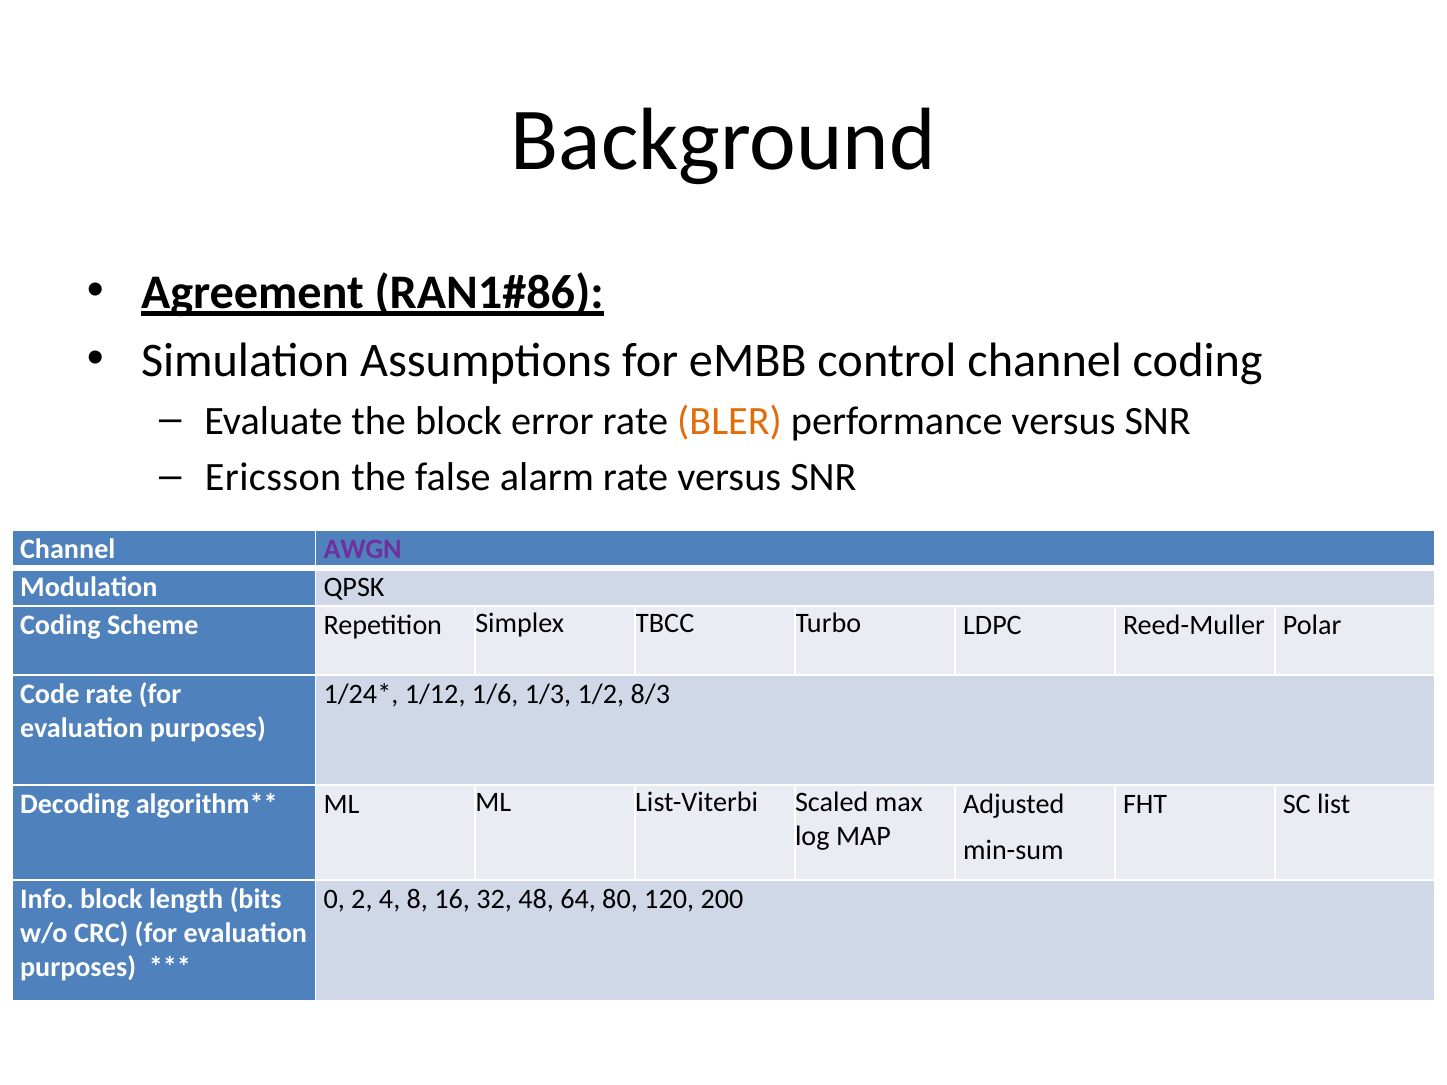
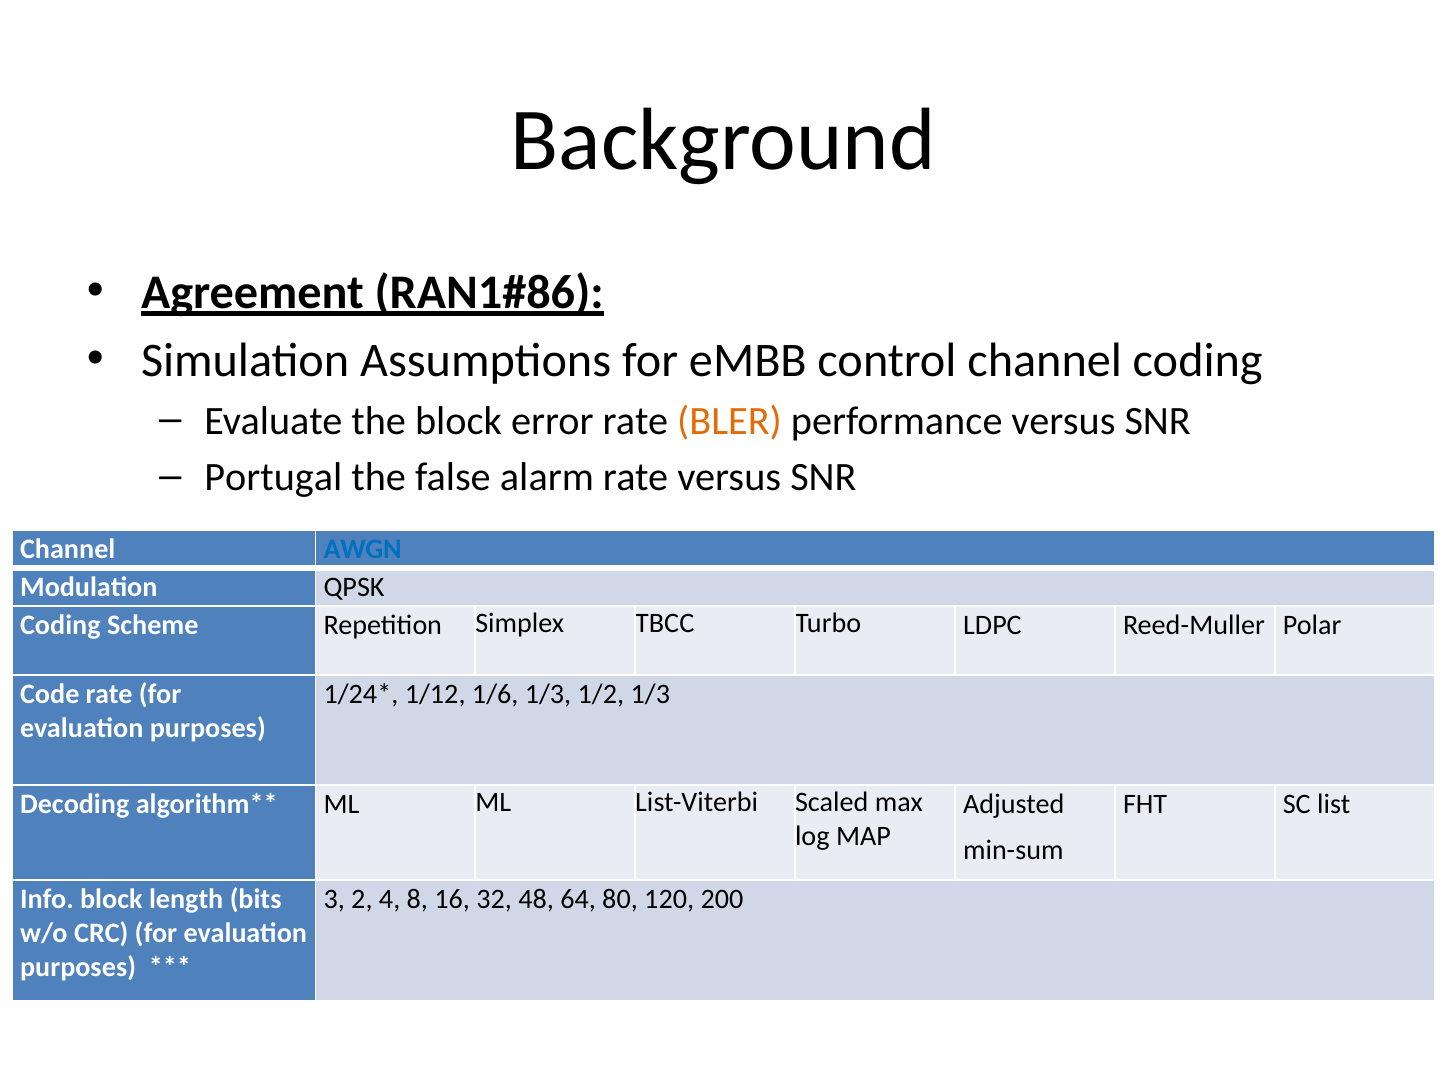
Ericsson: Ericsson -> Portugal
AWGN colour: purple -> blue
1/2 8/3: 8/3 -> 1/3
0: 0 -> 3
